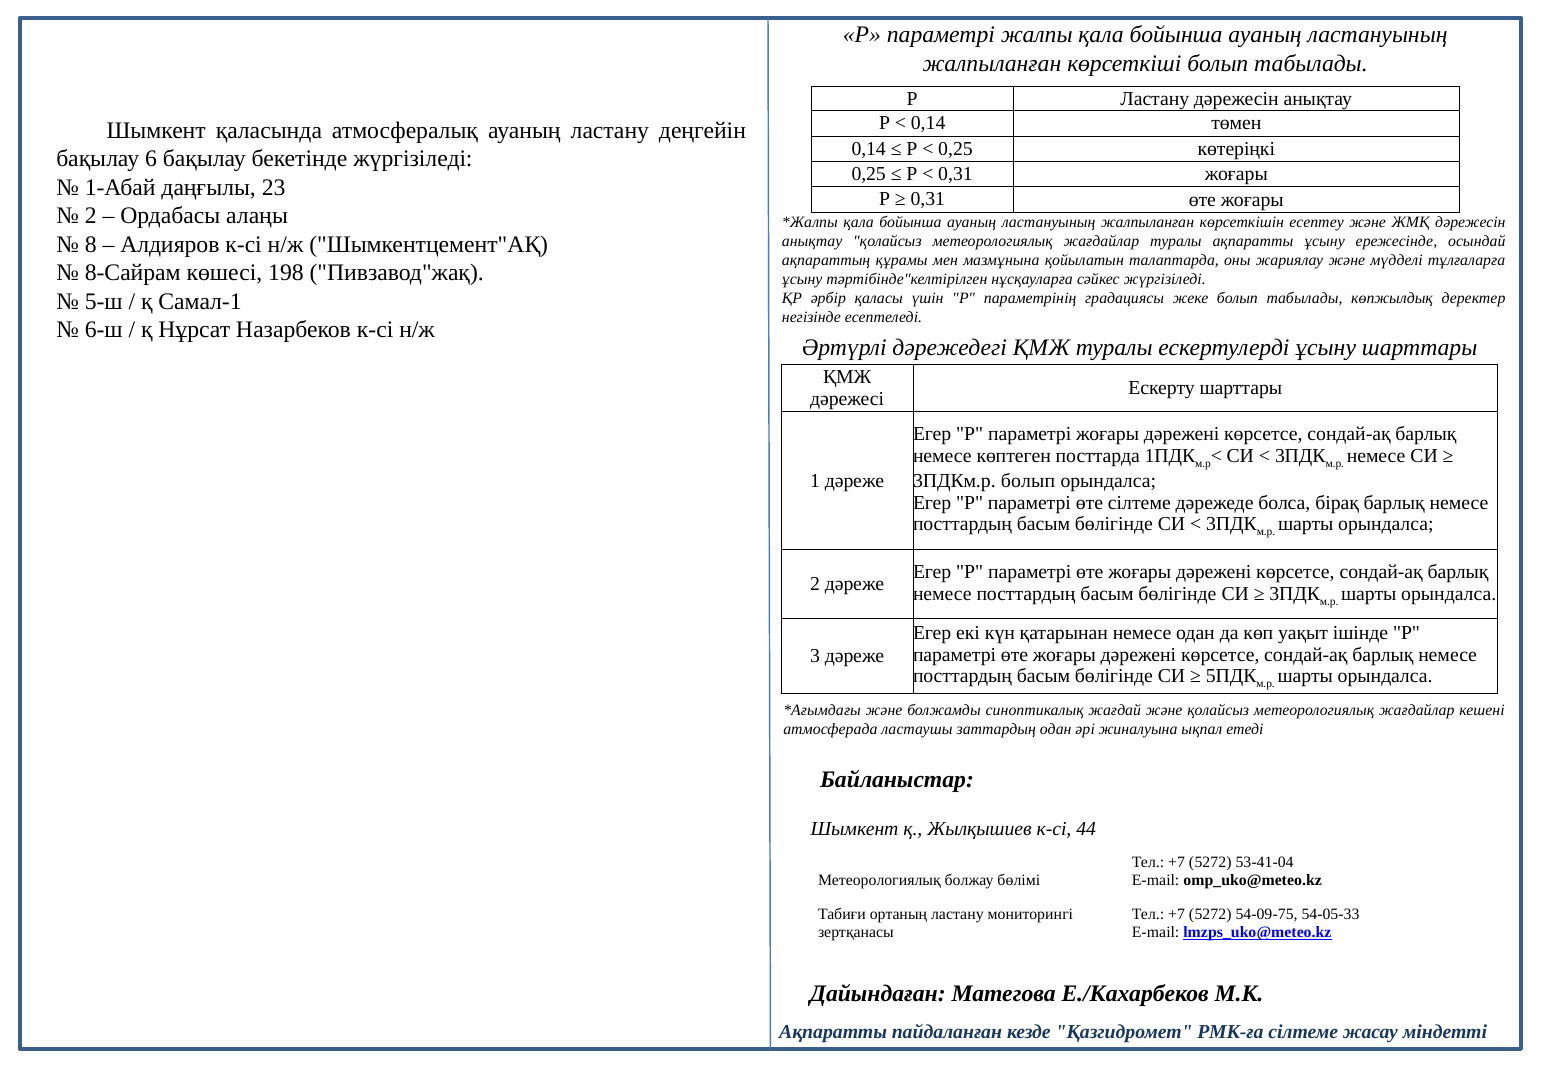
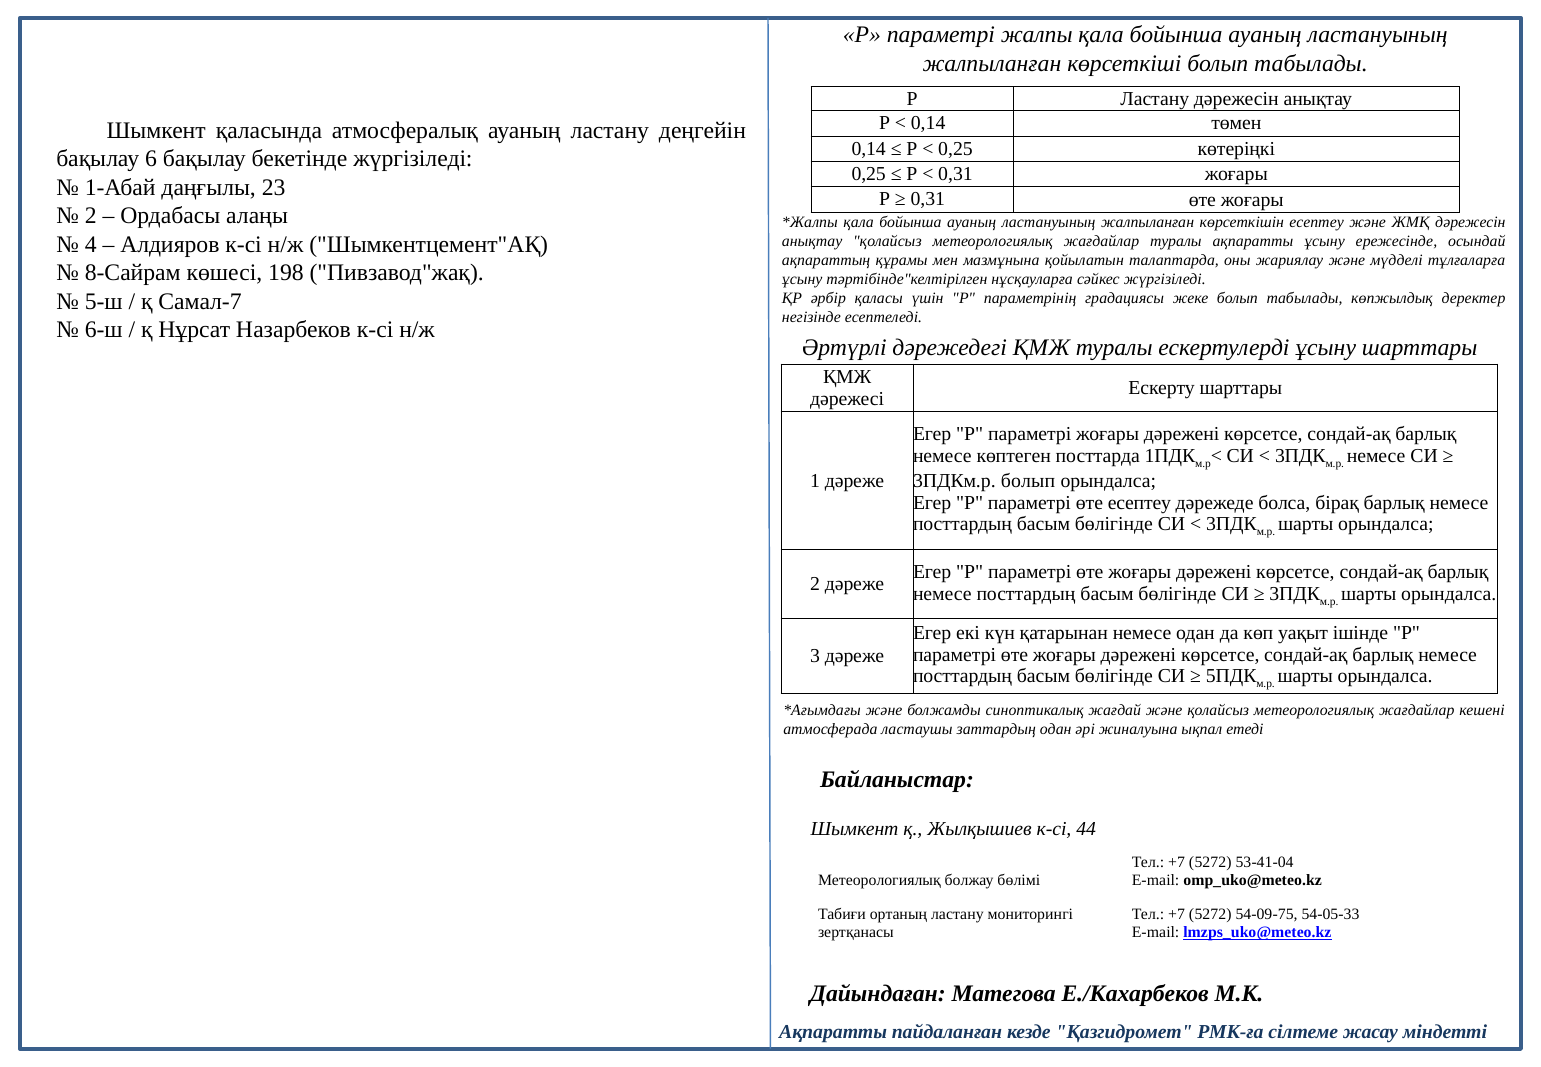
8: 8 -> 4
Самал-1: Самал-1 -> Самал-7
өте сілтеме: сілтеме -> есептеу
